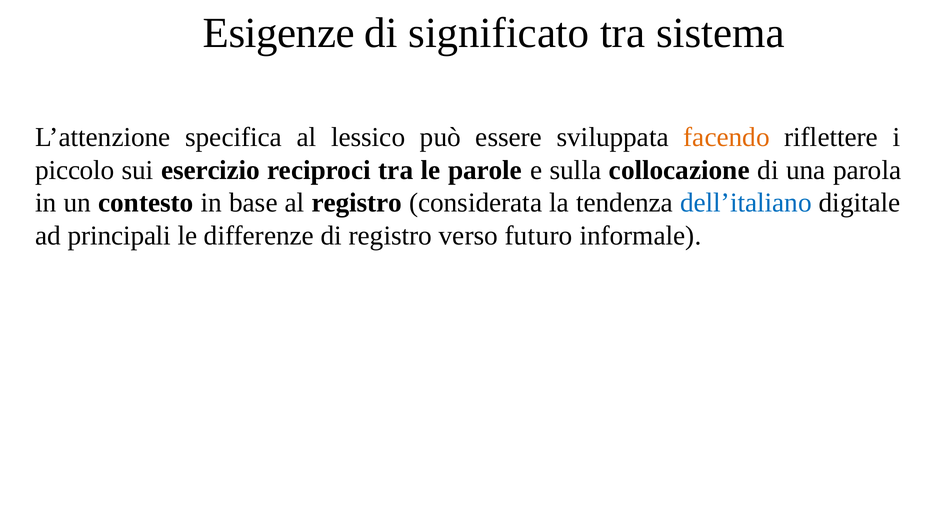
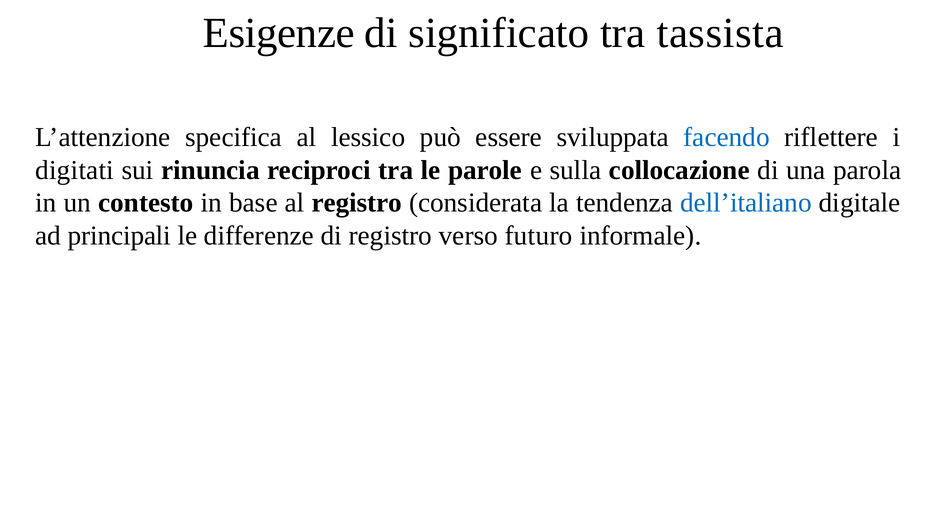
sistema: sistema -> tassista
facendo colour: orange -> blue
piccolo: piccolo -> digitati
esercizio: esercizio -> rinuncia
